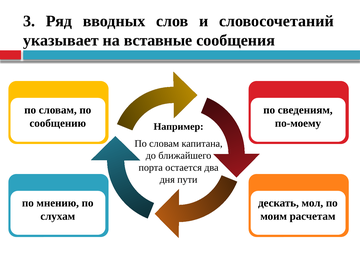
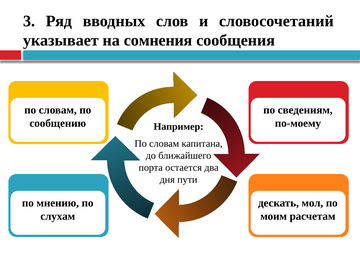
вставные: вставные -> сомнения
